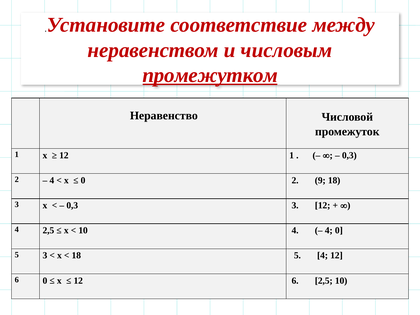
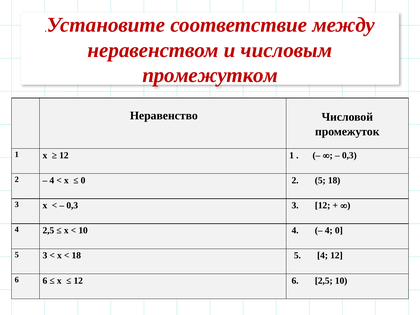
промежутком underline: present -> none
2 9: 9 -> 5
6 0: 0 -> 6
